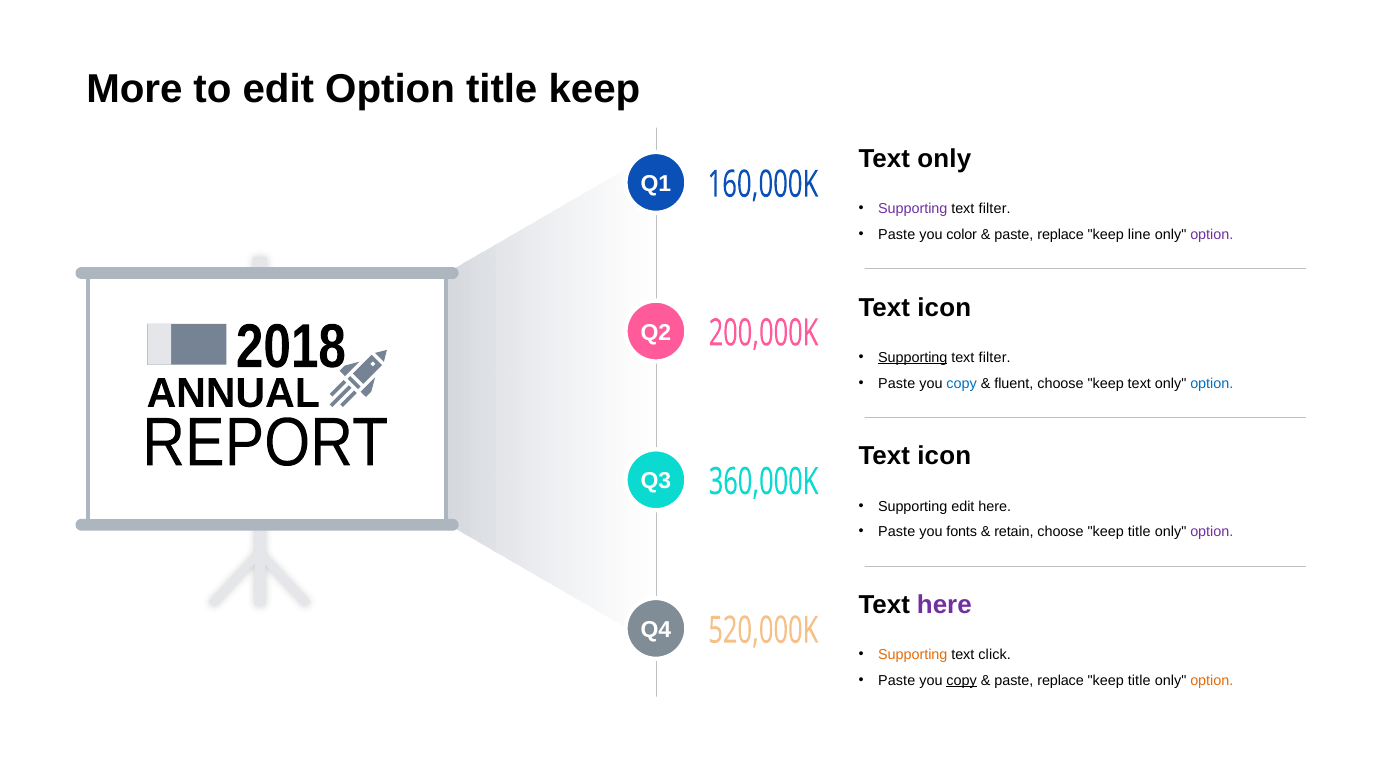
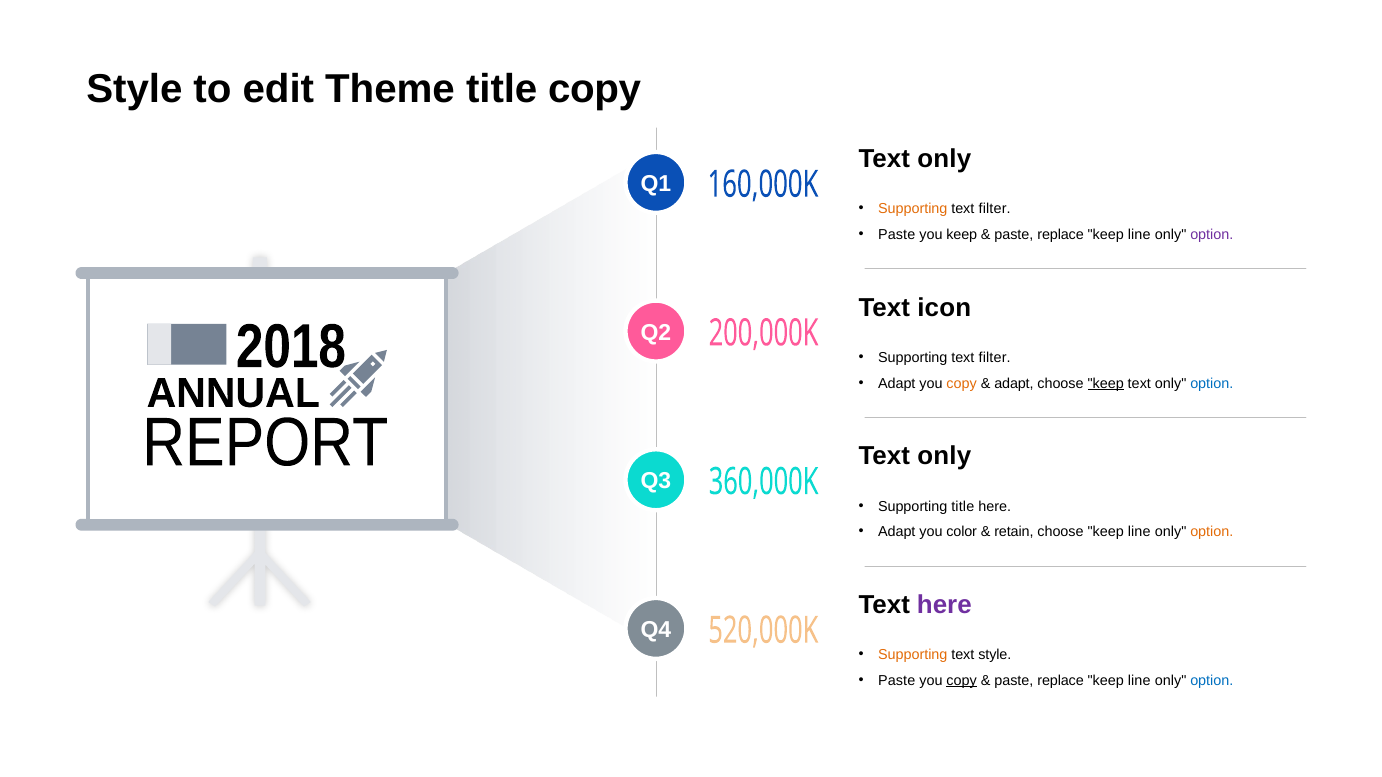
More at (134, 89): More -> Style
edit Option: Option -> Theme
title keep: keep -> copy
Supporting at (913, 209) colour: purple -> orange
you color: color -> keep
Supporting at (913, 358) underline: present -> none
Paste at (897, 384): Paste -> Adapt
copy at (962, 384) colour: blue -> orange
fluent at (1014, 384): fluent -> adapt
keep at (1106, 384) underline: none -> present
icon at (944, 457): icon -> only
Supporting edit: edit -> title
Paste at (897, 532): Paste -> Adapt
fonts: fonts -> color
choose keep title: title -> line
option at (1212, 532) colour: purple -> orange
text click: click -> style
title at (1139, 681): title -> line
option at (1212, 681) colour: orange -> blue
